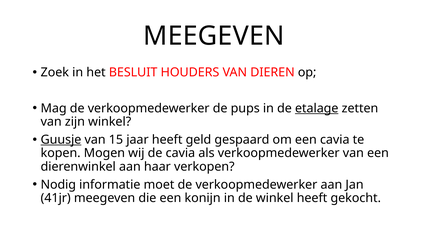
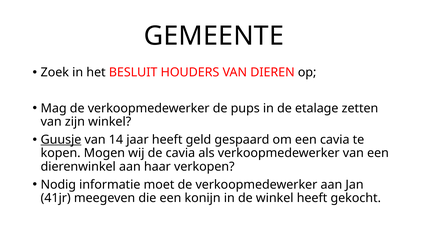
MEEGEVEN at (214, 36): MEEGEVEN -> GEMEENTE
etalage underline: present -> none
15: 15 -> 14
